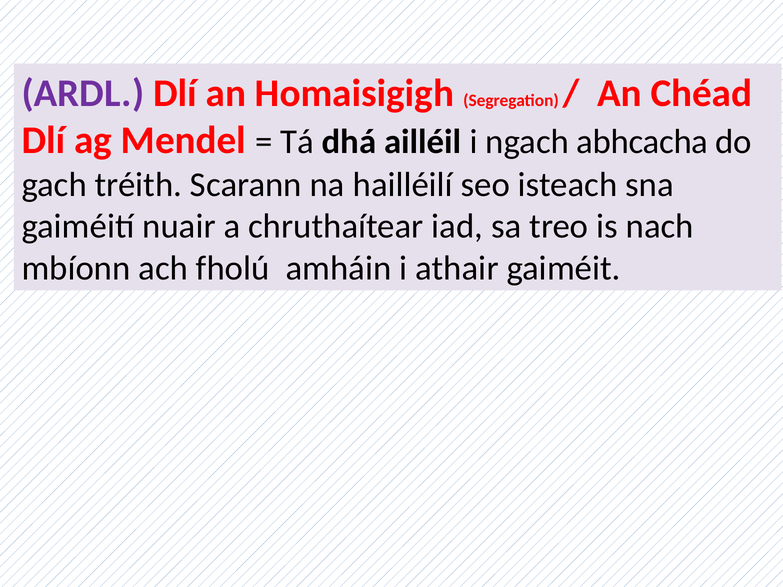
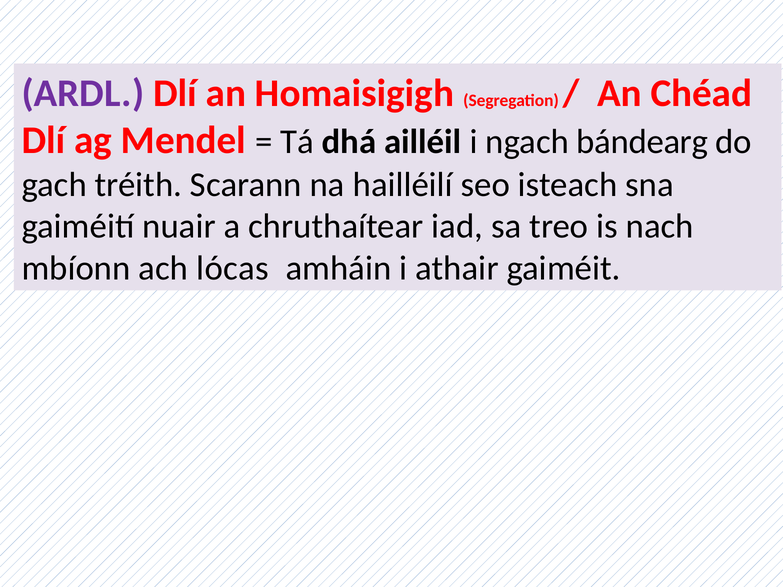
abhcacha: abhcacha -> bándearg
fholú: fholú -> lócas
